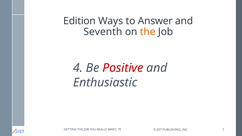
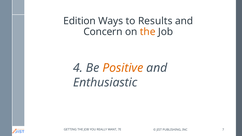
Answer: Answer -> Results
Seventh: Seventh -> Concern
Positive colour: red -> orange
